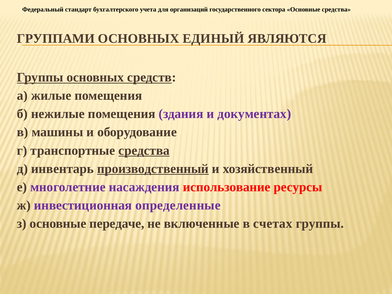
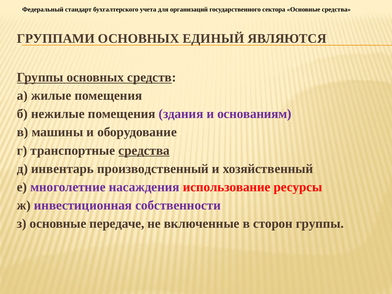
документах: документах -> основаниям
производственный underline: present -> none
определенные: определенные -> собственности
счетах: счетах -> сторон
